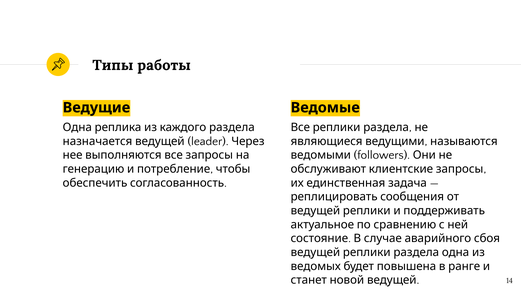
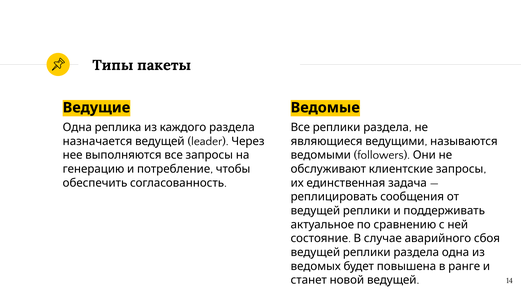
работы: работы -> пакеты
